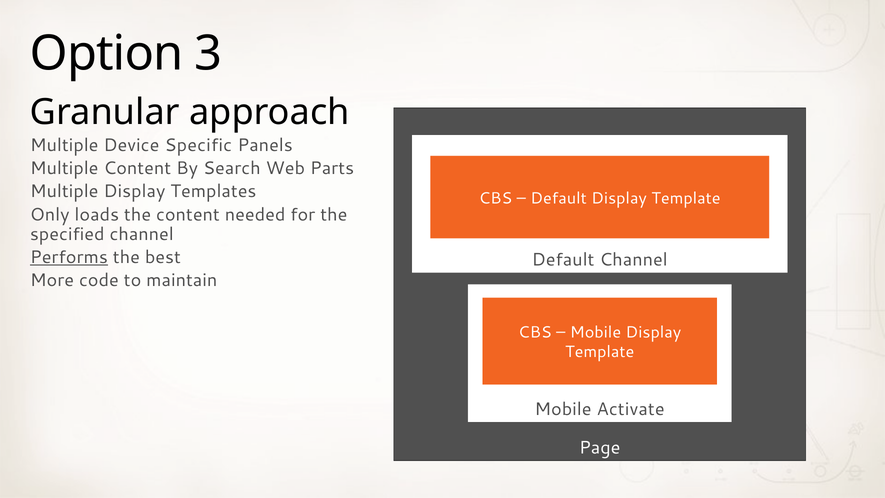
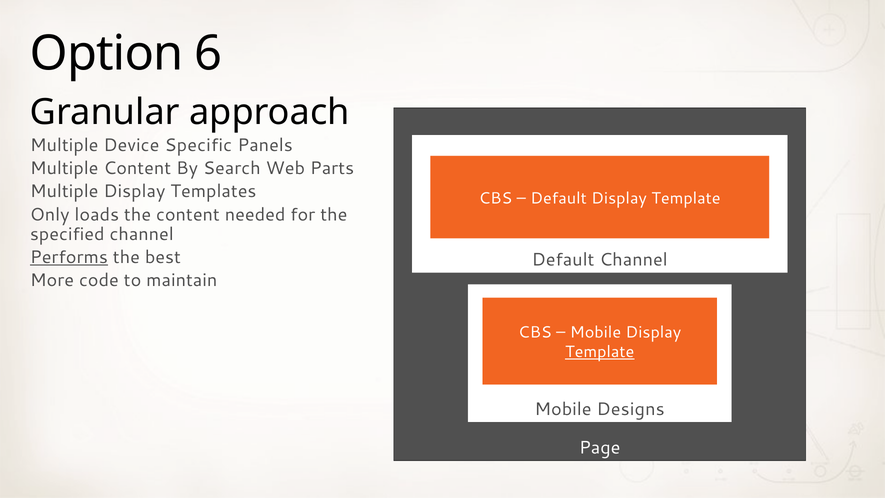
3: 3 -> 6
Template at (600, 352) underline: none -> present
Activate: Activate -> Designs
